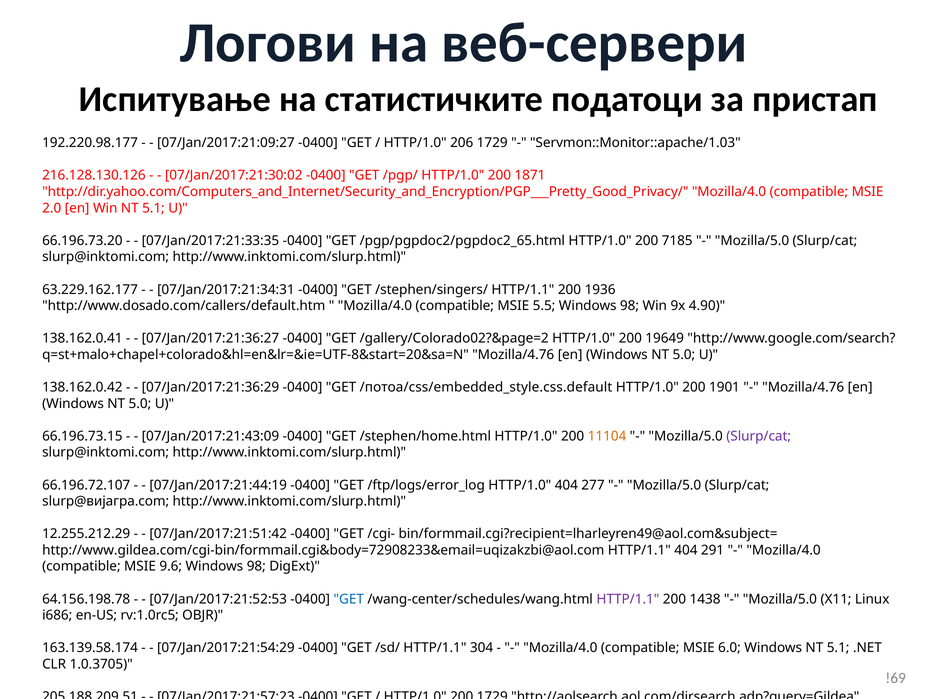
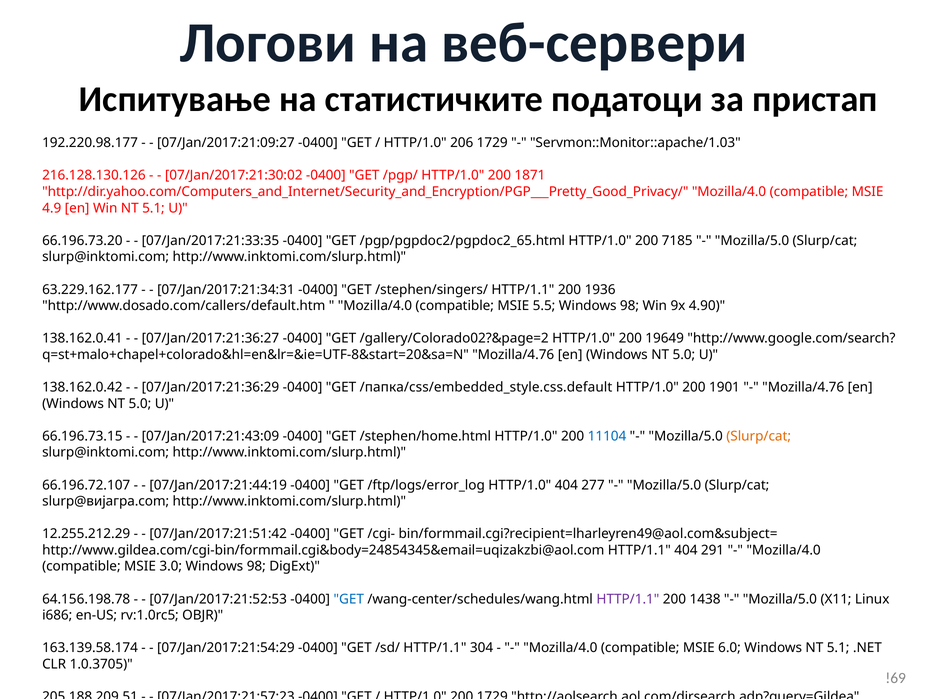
2.0: 2.0 -> 4.9
/потоа/css/embedded_style.css.default: /потоа/css/embedded_style.css.default -> /папка/css/embedded_style.css.default
11104 colour: orange -> blue
Slurp/cat at (759, 436) colour: purple -> orange
http://www.gildea.com/cgi-bin/formmail.cgi&body=72908233&email=uqizakzbi@aol.com: http://www.gildea.com/cgi-bin/formmail.cgi&body=72908233&email=uqizakzbi@aol.com -> http://www.gildea.com/cgi-bin/formmail.cgi&body=24854345&email=uqizakzbi@aol.com
9.6: 9.6 -> 3.0
